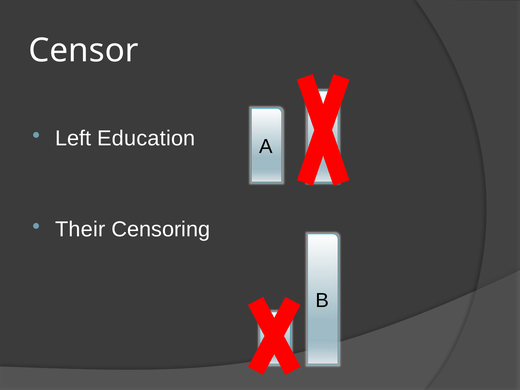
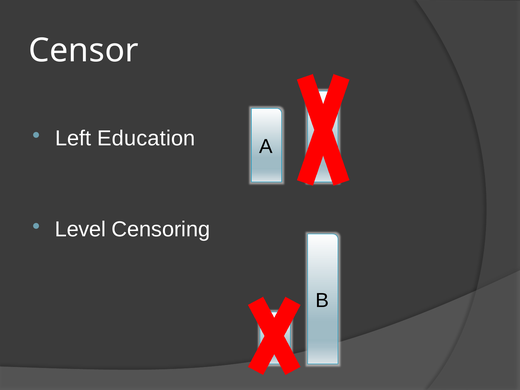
Their: Their -> Level
